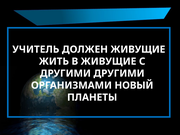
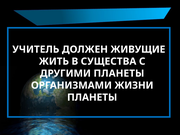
В ЖИВУЩИЕ: ЖИВУЩИЕ -> СУЩЕСТВА
ДРУГИМИ ДРУГИМИ: ДРУГИМИ -> ПЛАНЕТЫ
НОВЫЙ: НОВЫЙ -> ЖИЗНИ
